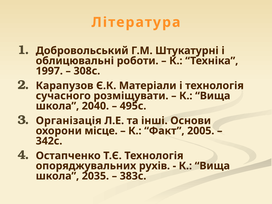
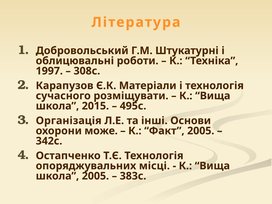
2040: 2040 -> 2015
місце: місце -> може
рухів: рухів -> місці
школа 2035: 2035 -> 2005
